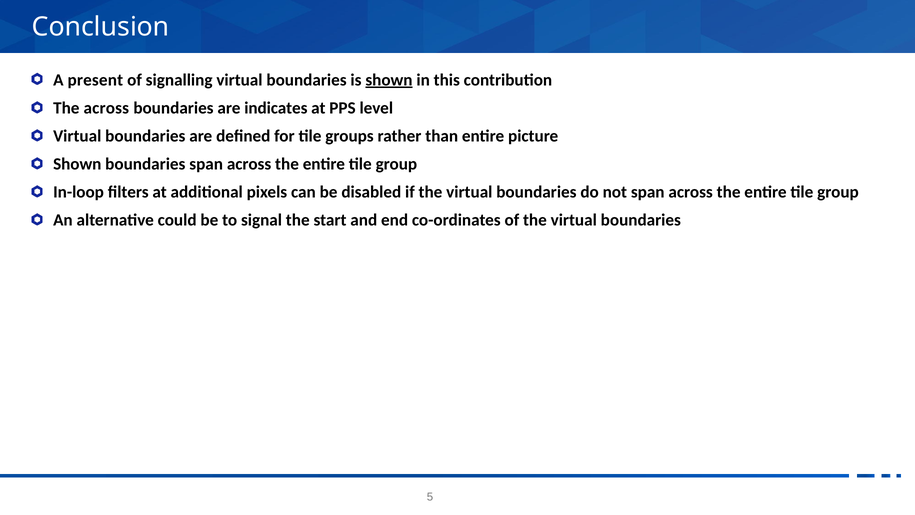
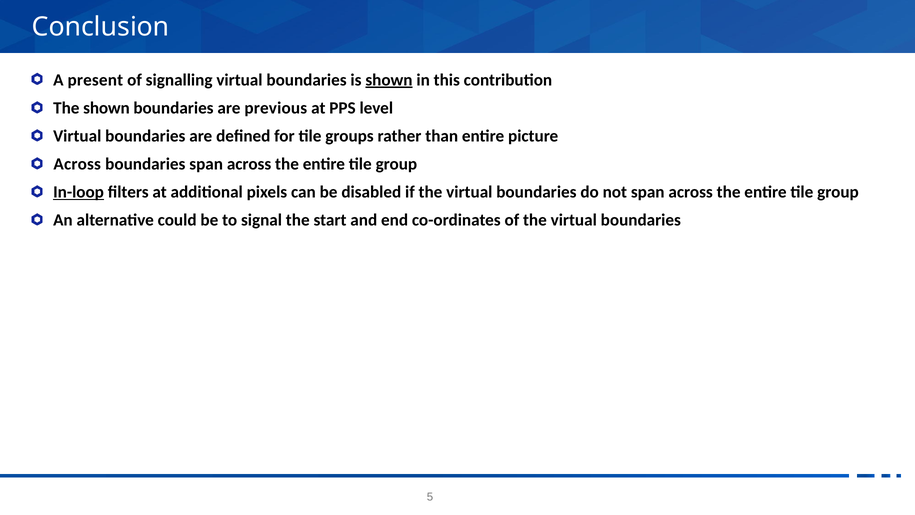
The across: across -> shown
indicates: indicates -> previous
Shown at (77, 164): Shown -> Across
In-loop underline: none -> present
